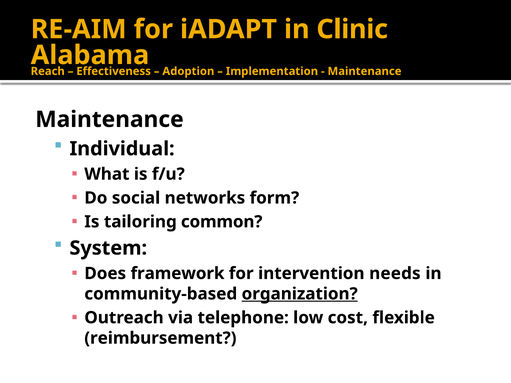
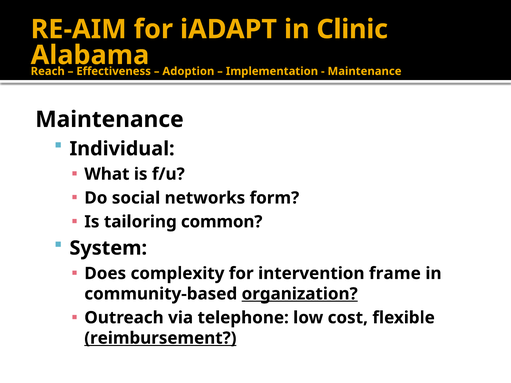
framework: framework -> complexity
needs: needs -> frame
reimbursement underline: none -> present
